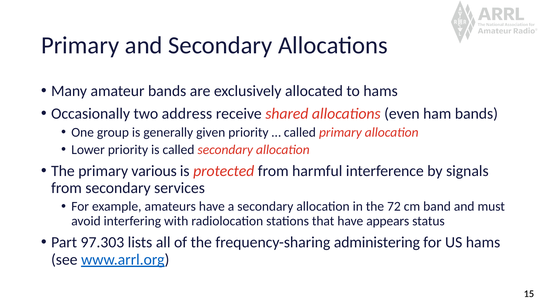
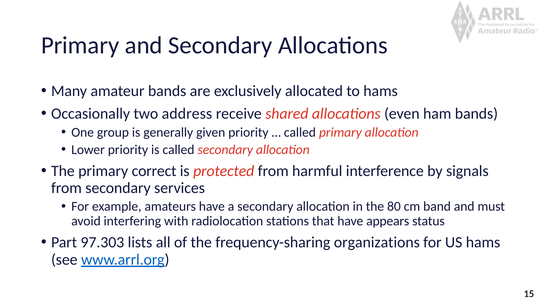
various: various -> correct
72: 72 -> 80
administering: administering -> organizations
